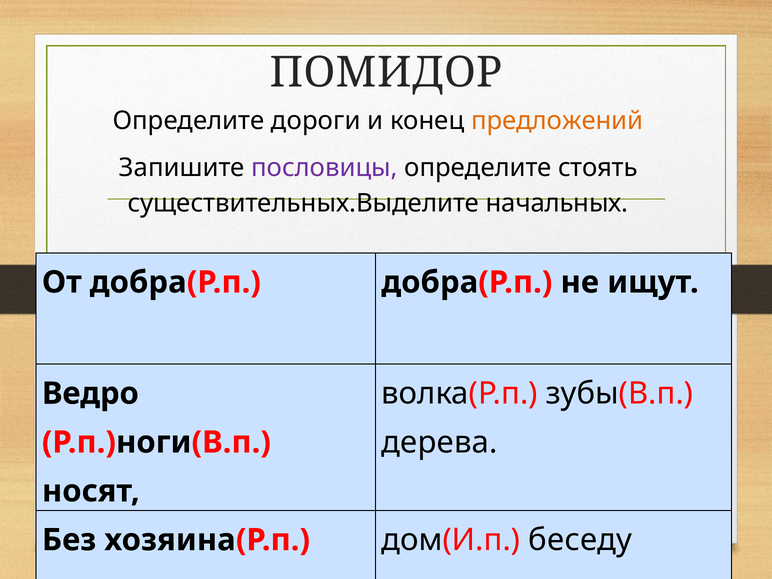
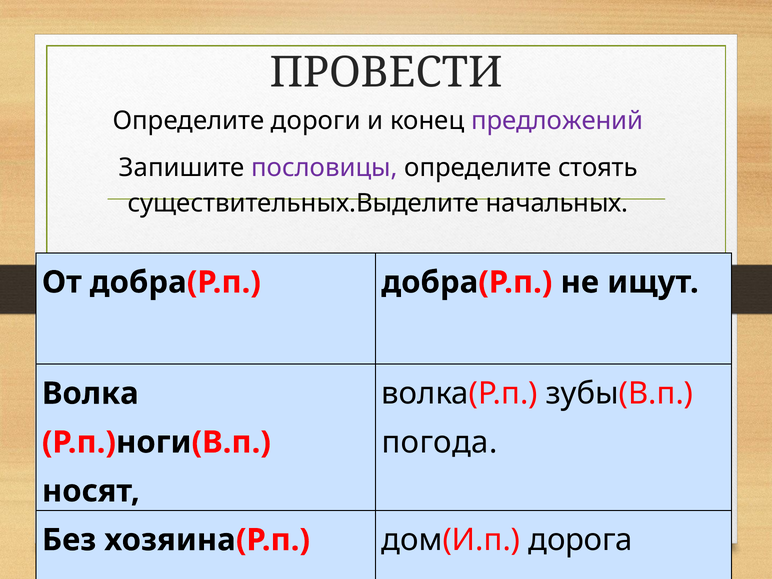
ПОМИДОР: ПОМИДОР -> ПРОВЕСТИ
предложений colour: orange -> purple
Ведро: Ведро -> Волка
дерева: дерева -> погода
беседу: беседу -> дорога
